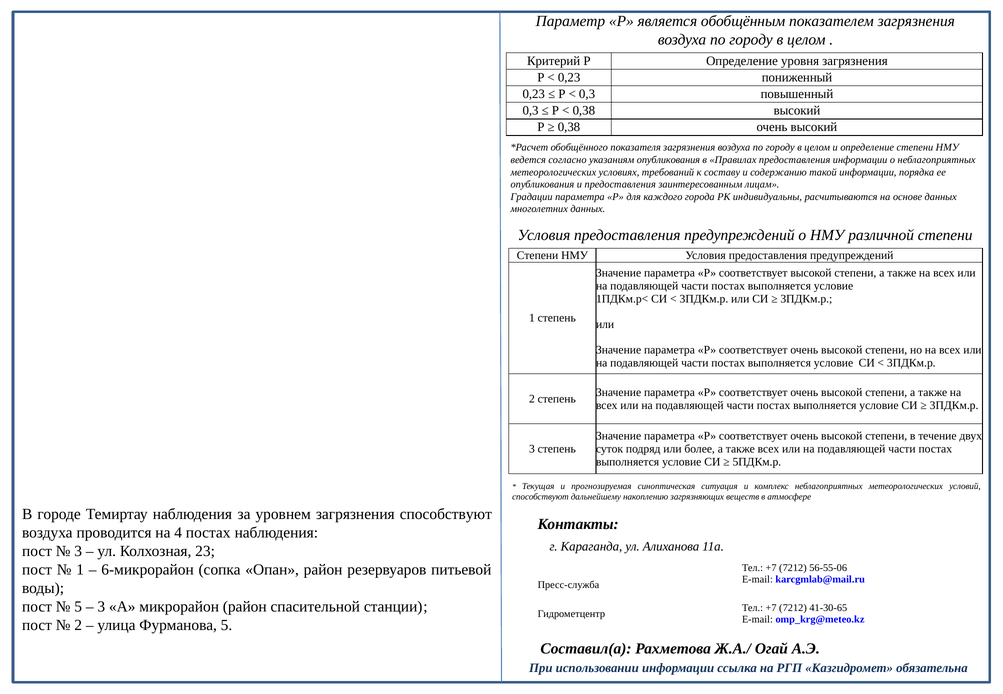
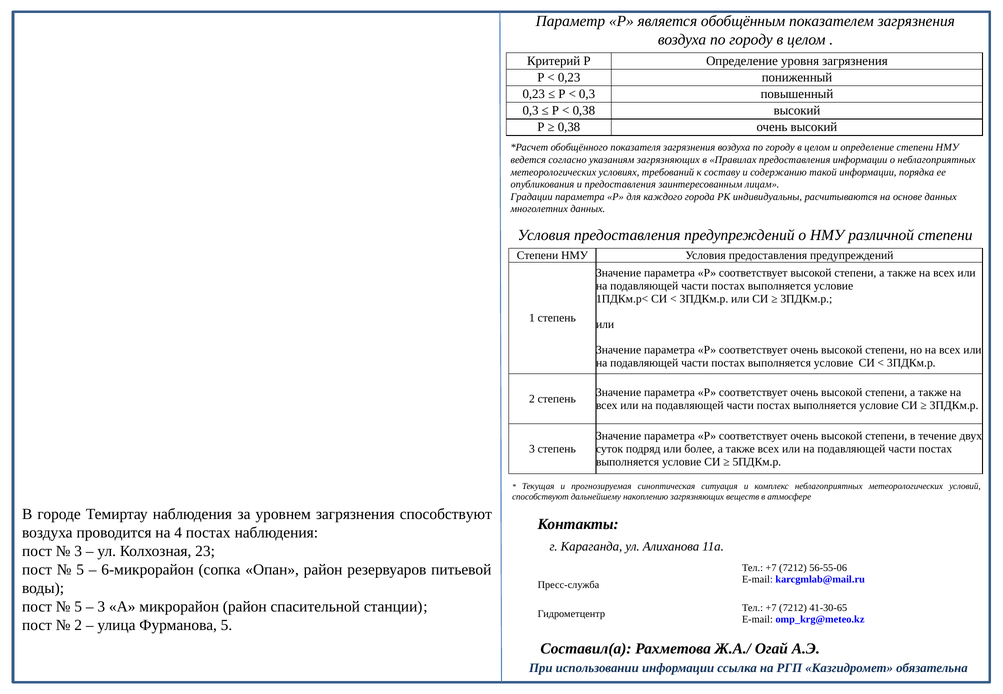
указаниям опубликования: опубликования -> загрязняющих
1 at (80, 570): 1 -> 5
